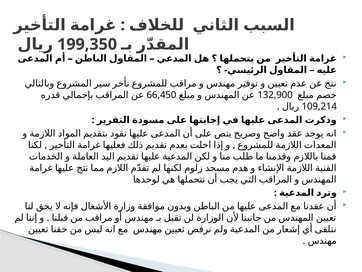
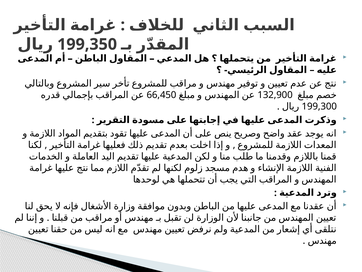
109,214: 109,214 -> 199,300
